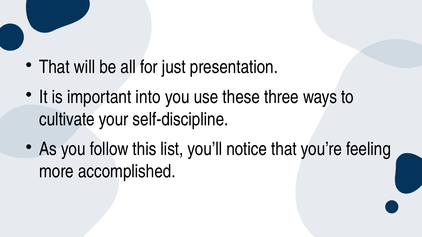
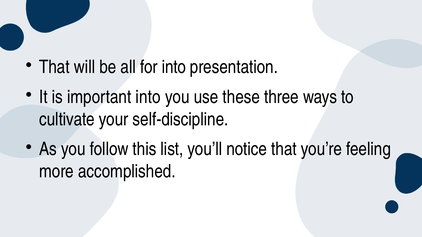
for just: just -> into
